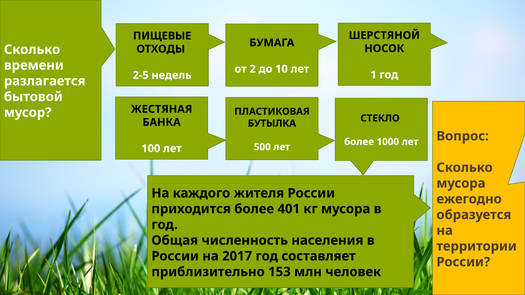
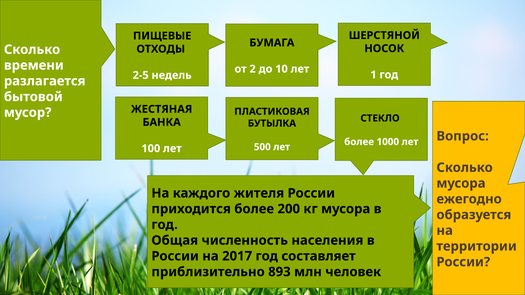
401: 401 -> 200
153: 153 -> 893
